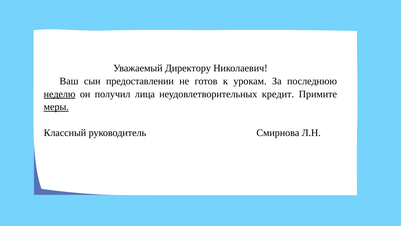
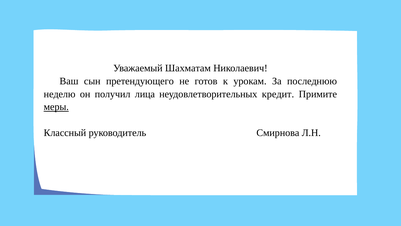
Директору: Директору -> Шахматам
предоставлении: предоставлении -> претендующего
неделю underline: present -> none
